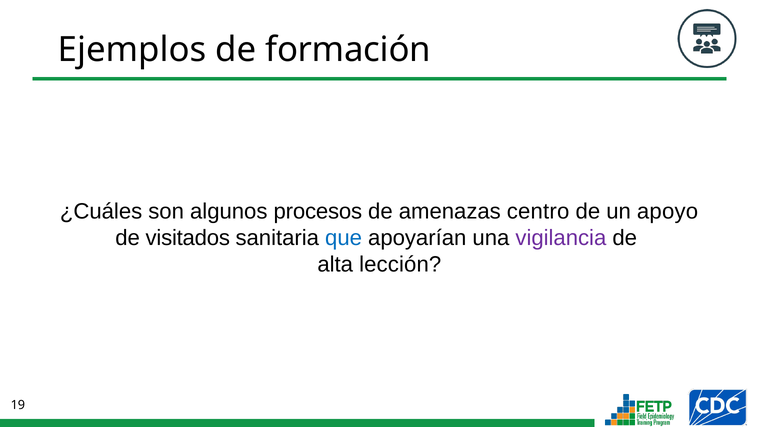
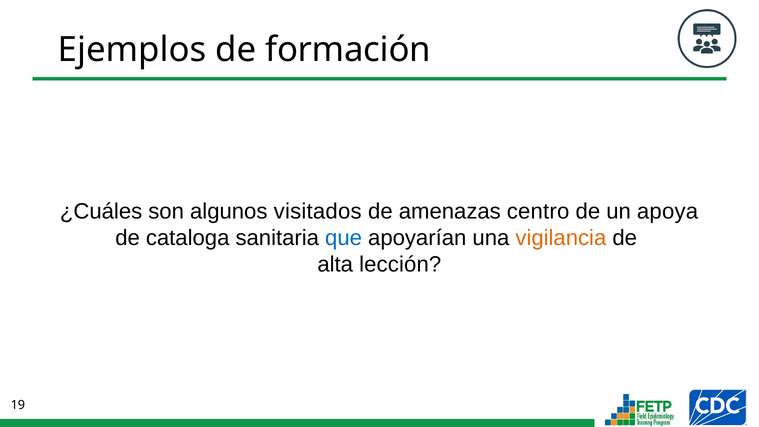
procesos: procesos -> visitados
apoyo: apoyo -> apoya
visitados: visitados -> cataloga
vigilancia colour: purple -> orange
